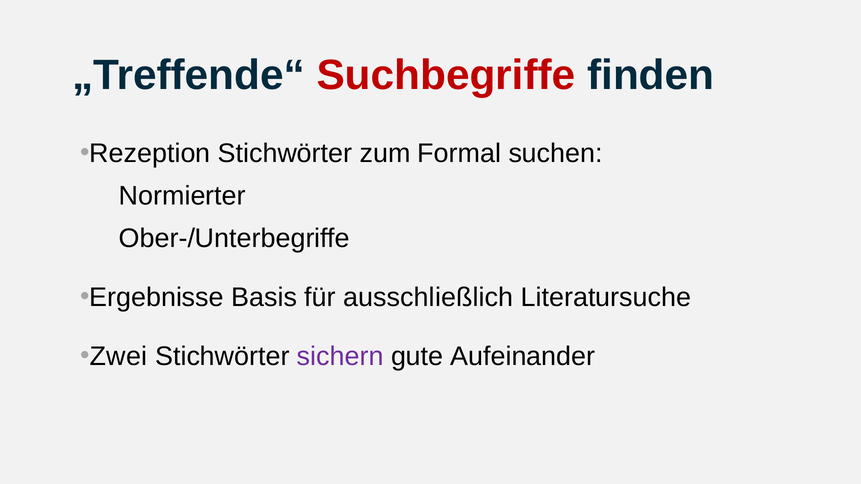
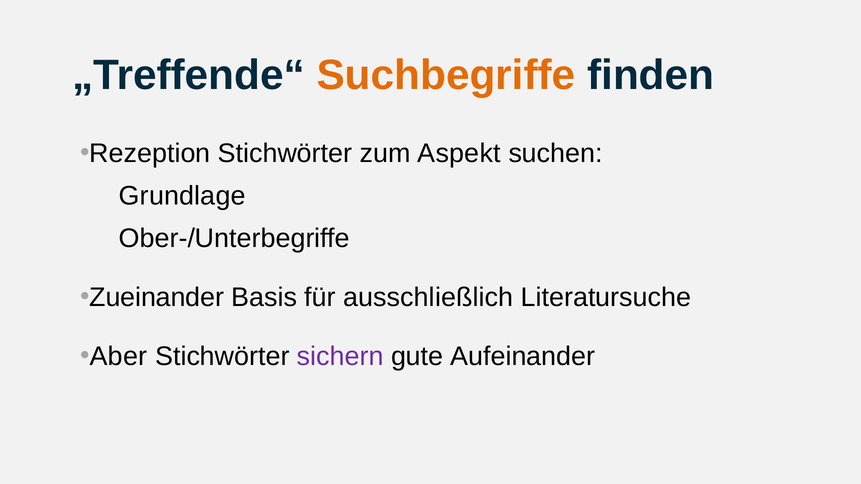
Suchbegriffe colour: red -> orange
Formal: Formal -> Aspekt
Normierter: Normierter -> Grundlage
Ergebnisse: Ergebnisse -> Zueinander
Zwei: Zwei -> Aber
